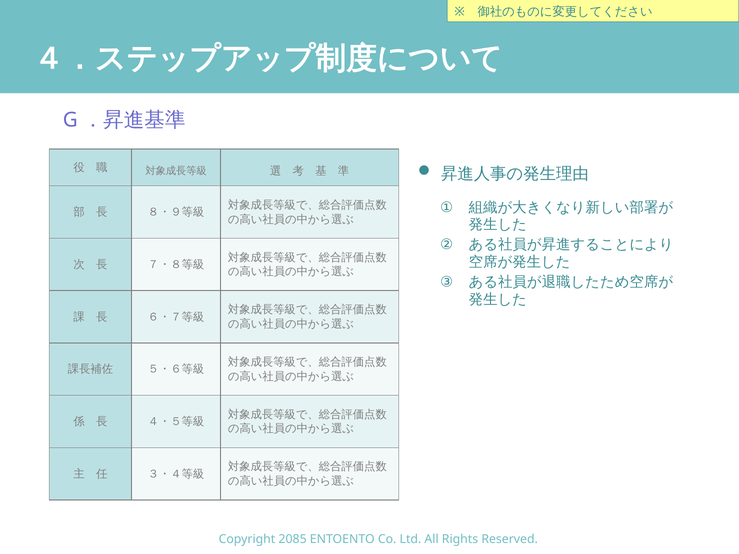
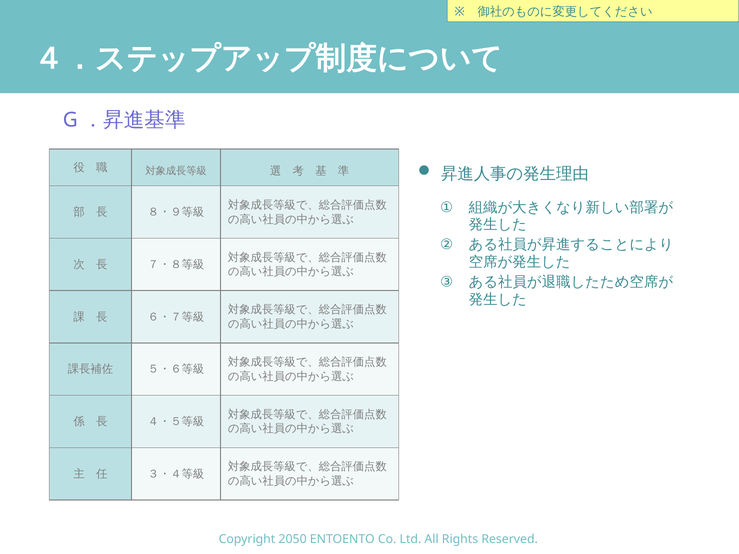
2085: 2085 -> 2050
